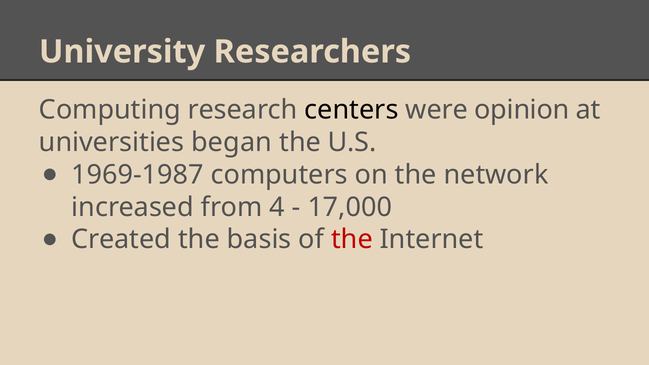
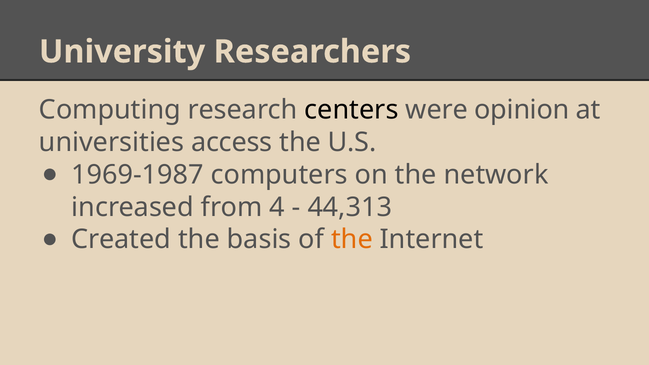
began: began -> access
17,000: 17,000 -> 44,313
the at (352, 240) colour: red -> orange
